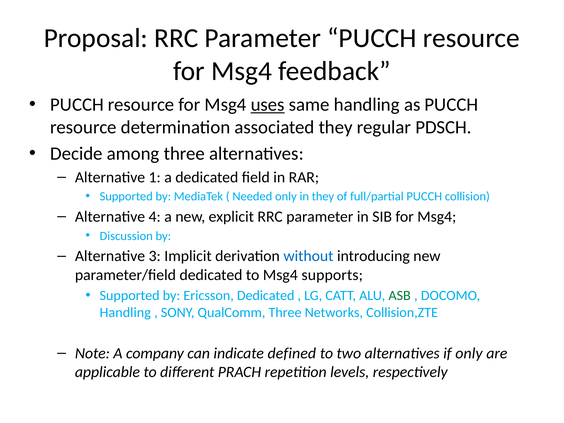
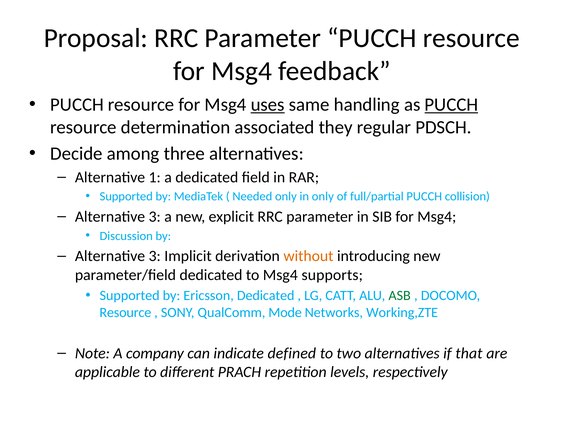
PUCCH at (451, 105) underline: none -> present
in they: they -> only
4 at (155, 217): 4 -> 3
without colour: blue -> orange
Handling at (125, 312): Handling -> Resource
QualComm Three: Three -> Mode
Collision,ZTE: Collision,ZTE -> Working,ZTE
if only: only -> that
